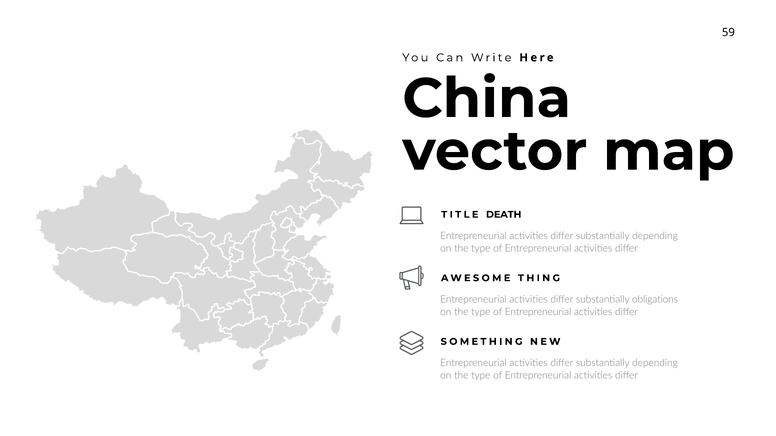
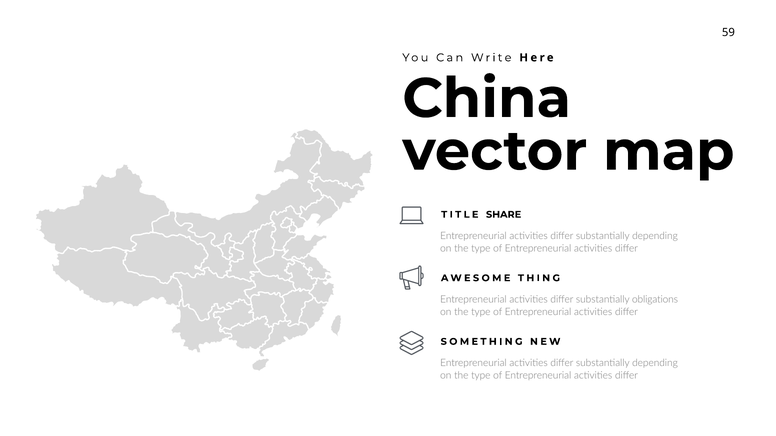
DEATH: DEATH -> SHARE
